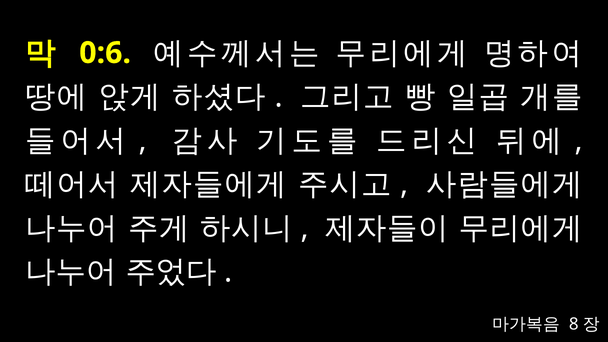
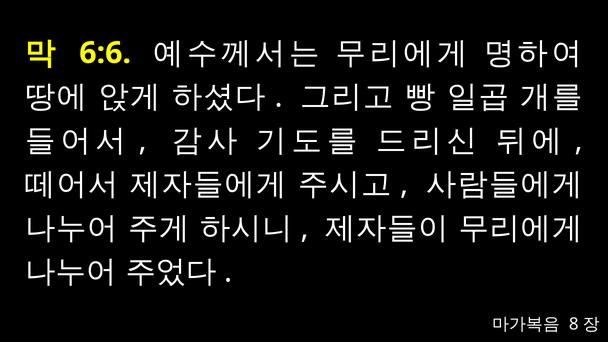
0:6: 0:6 -> 6:6
